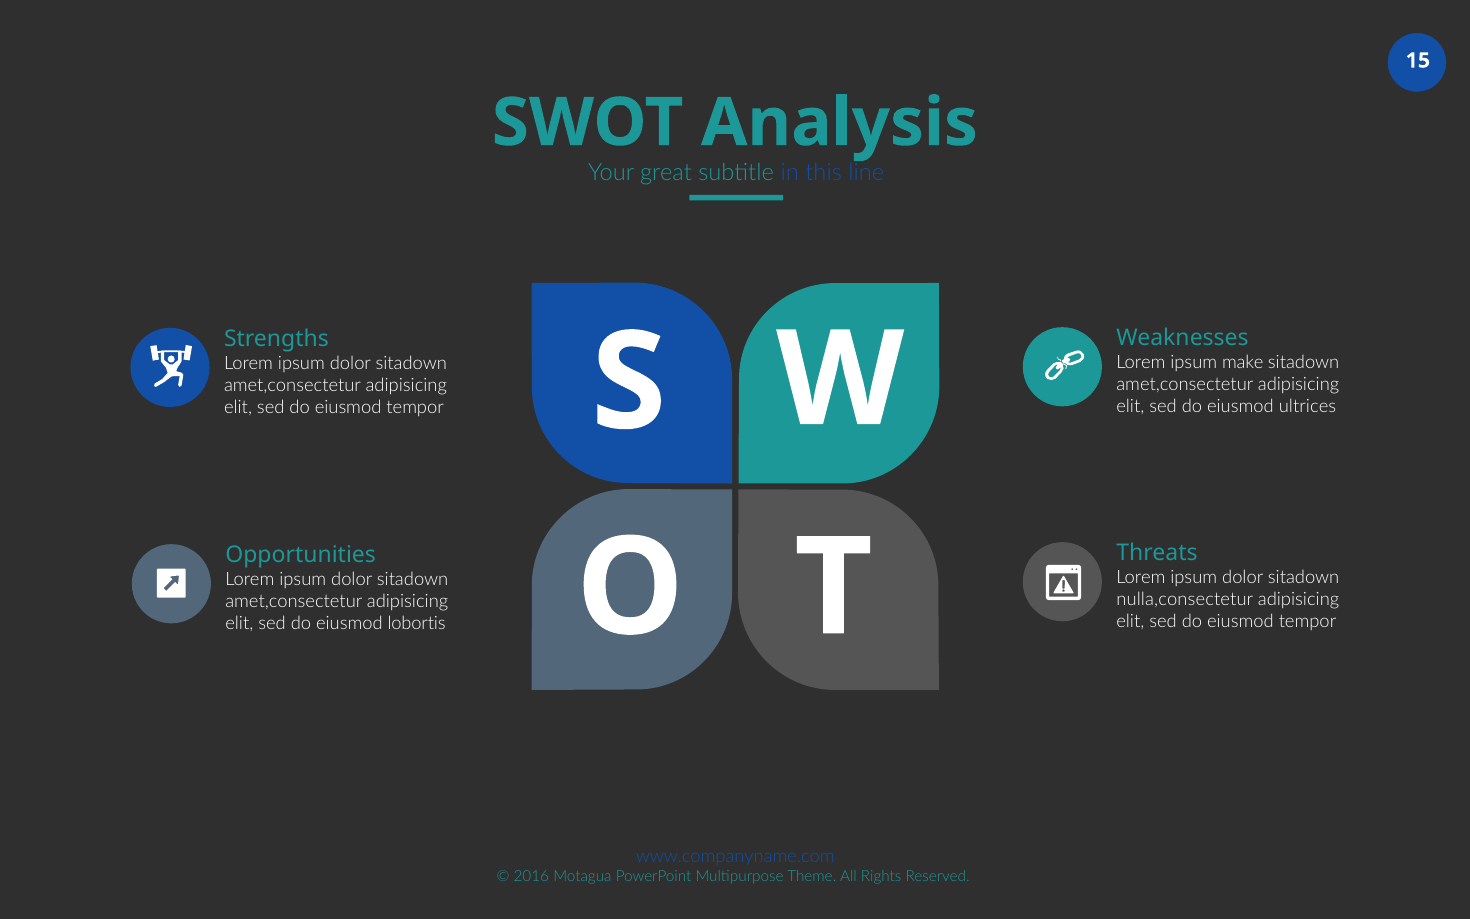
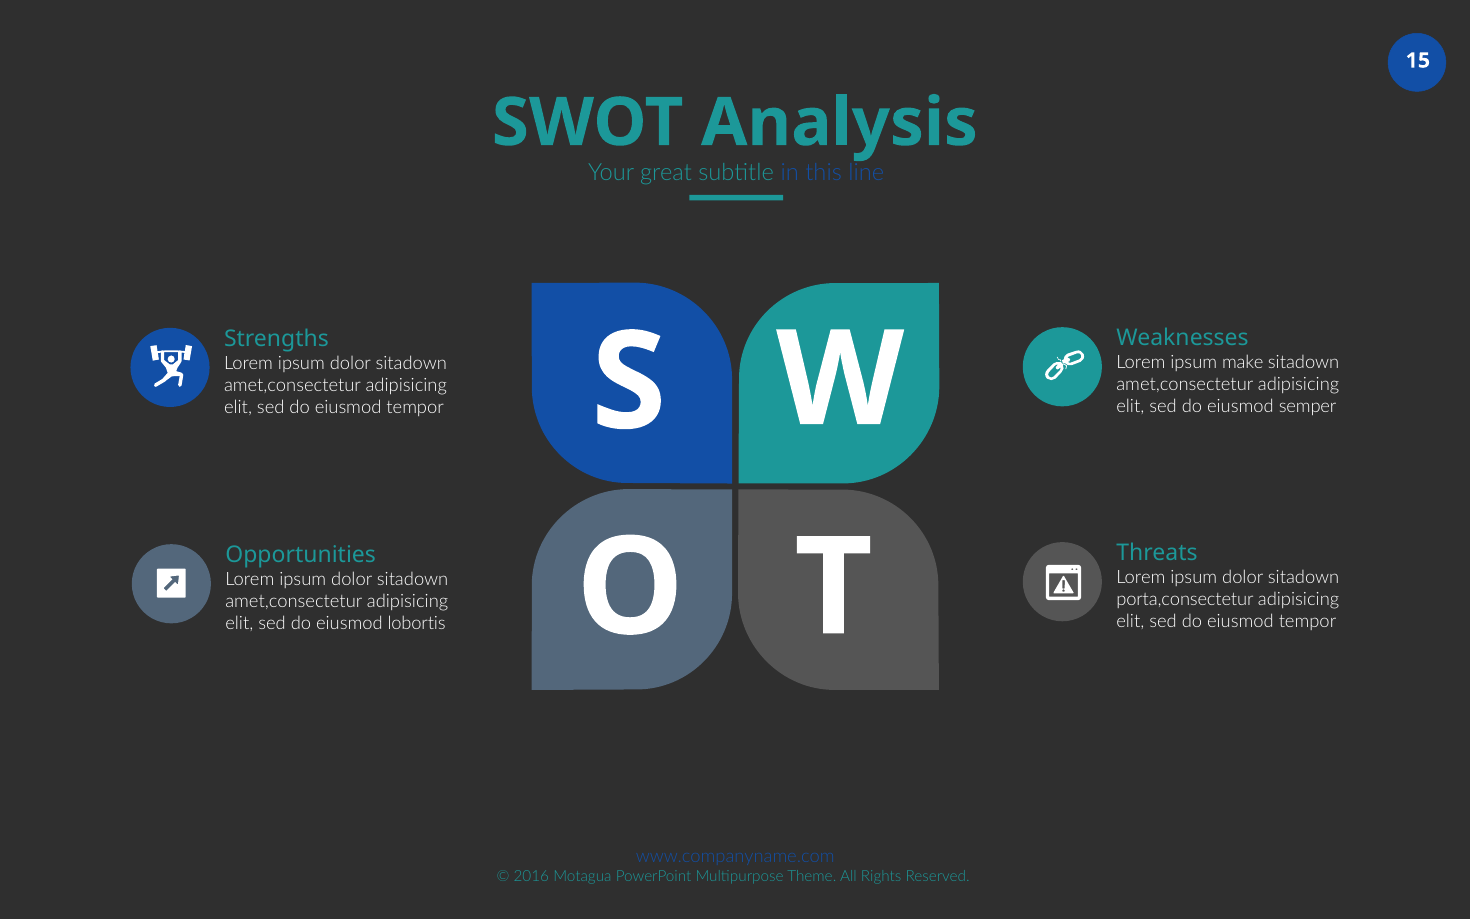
ultrices: ultrices -> semper
nulla,consectetur: nulla,consectetur -> porta,consectetur
